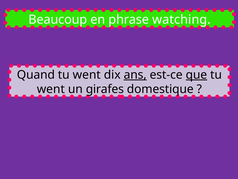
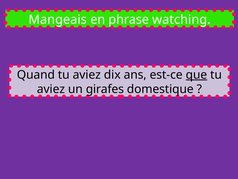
Beaucoup: Beaucoup -> Mangeais
Quand tu went: went -> aviez
ans underline: present -> none
went at (51, 89): went -> aviez
